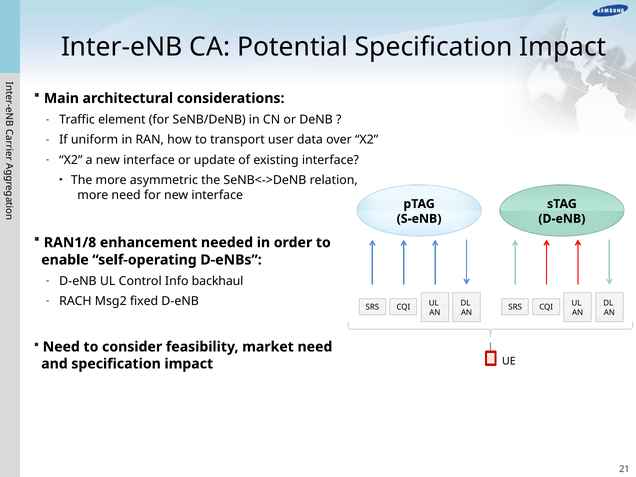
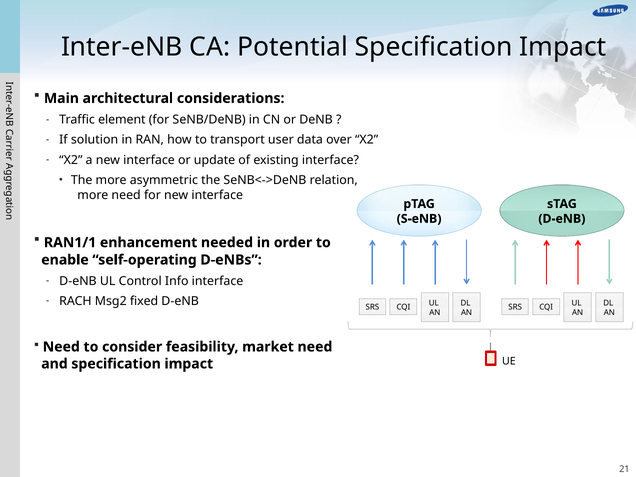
uniform: uniform -> solution
RAN1/8: RAN1/8 -> RAN1/1
Info backhaul: backhaul -> interface
